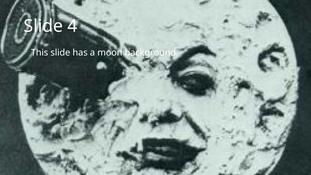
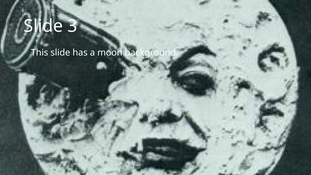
4: 4 -> 3
